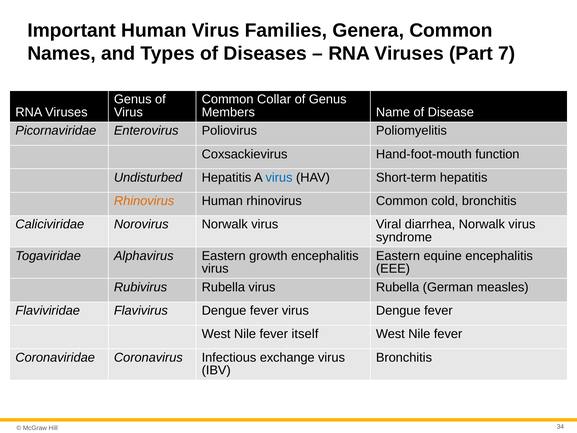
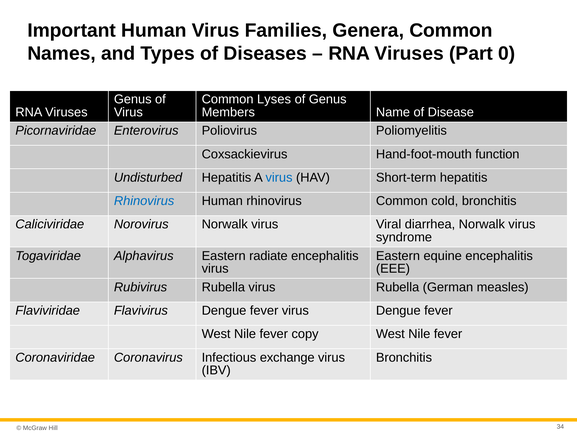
7: 7 -> 0
Collar: Collar -> Lyses
Rhinovirus at (144, 201) colour: orange -> blue
growth: growth -> radiate
itself: itself -> copy
